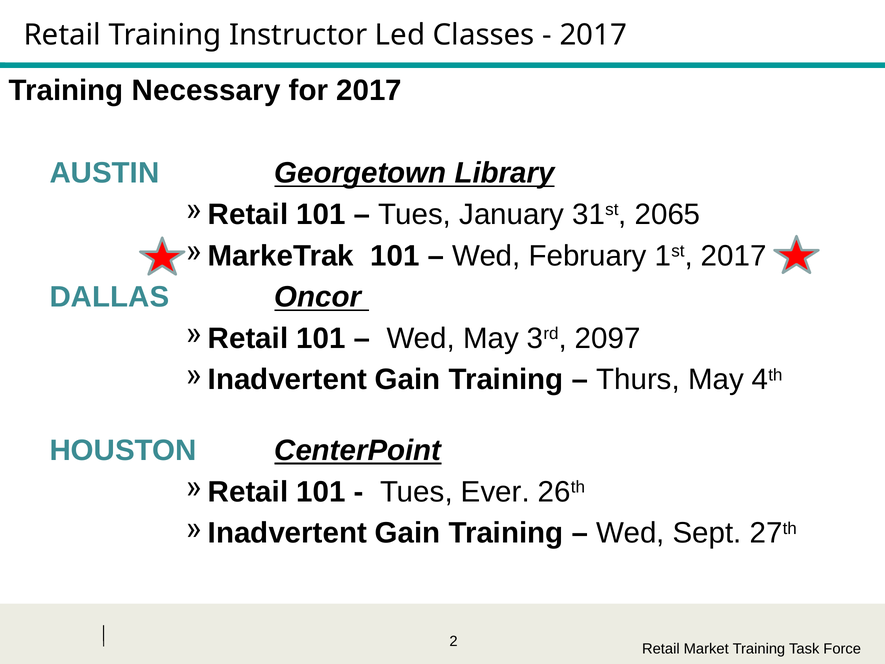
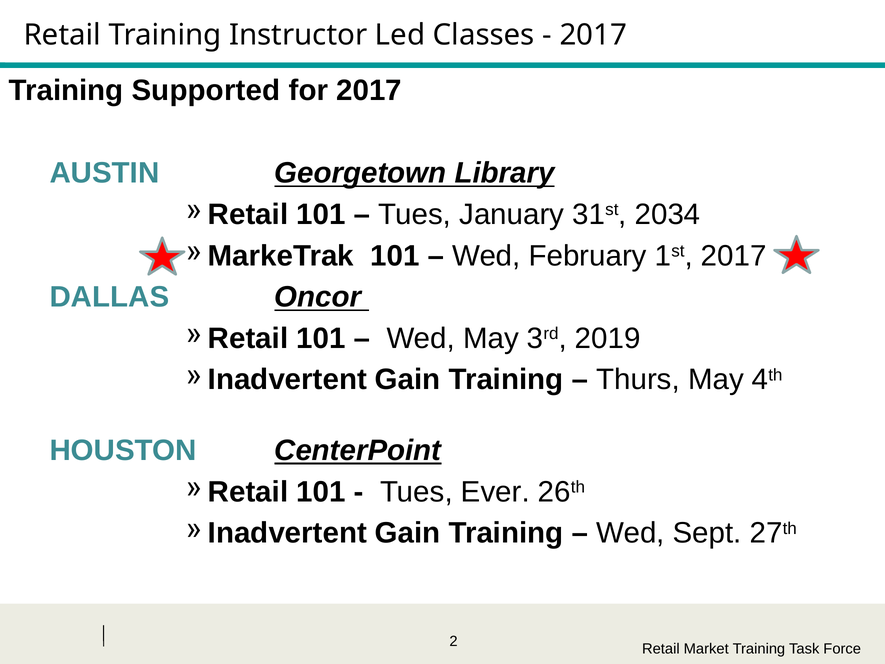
Necessary: Necessary -> Supported
2065: 2065 -> 2034
2097: 2097 -> 2019
